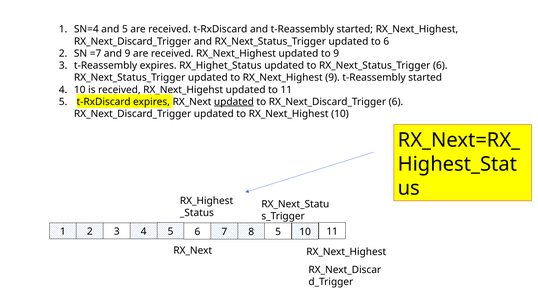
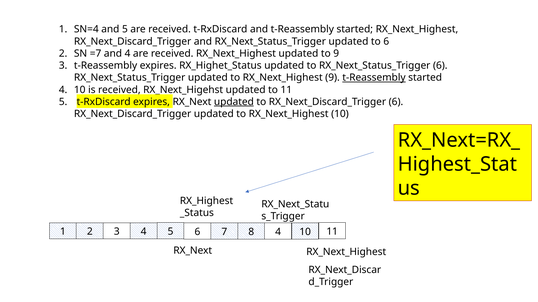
and 9: 9 -> 4
t-Reassembly at (374, 78) underline: none -> present
8 5: 5 -> 4
